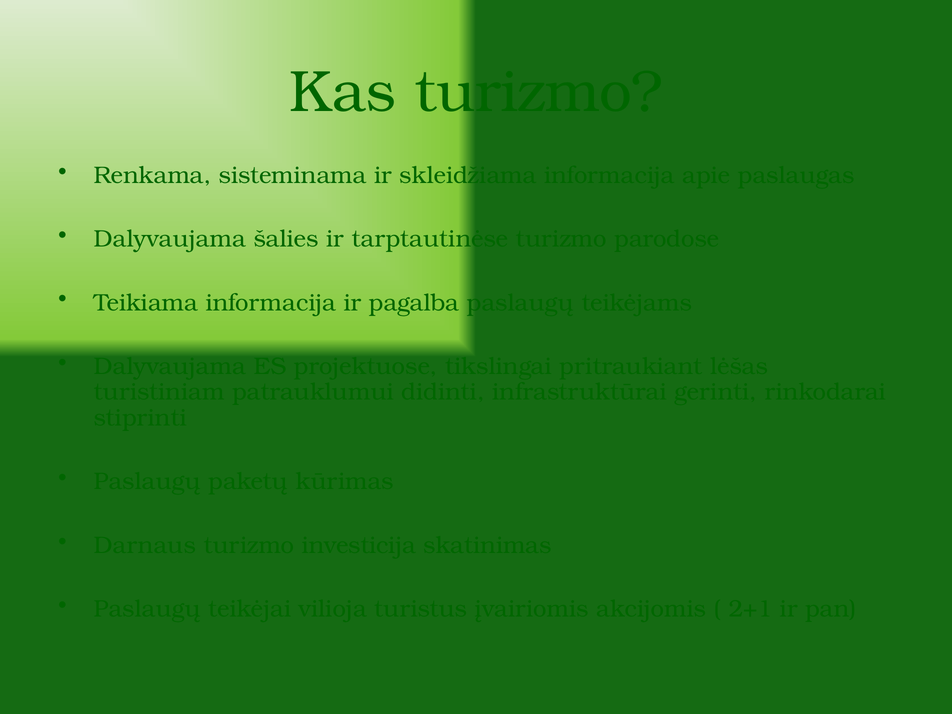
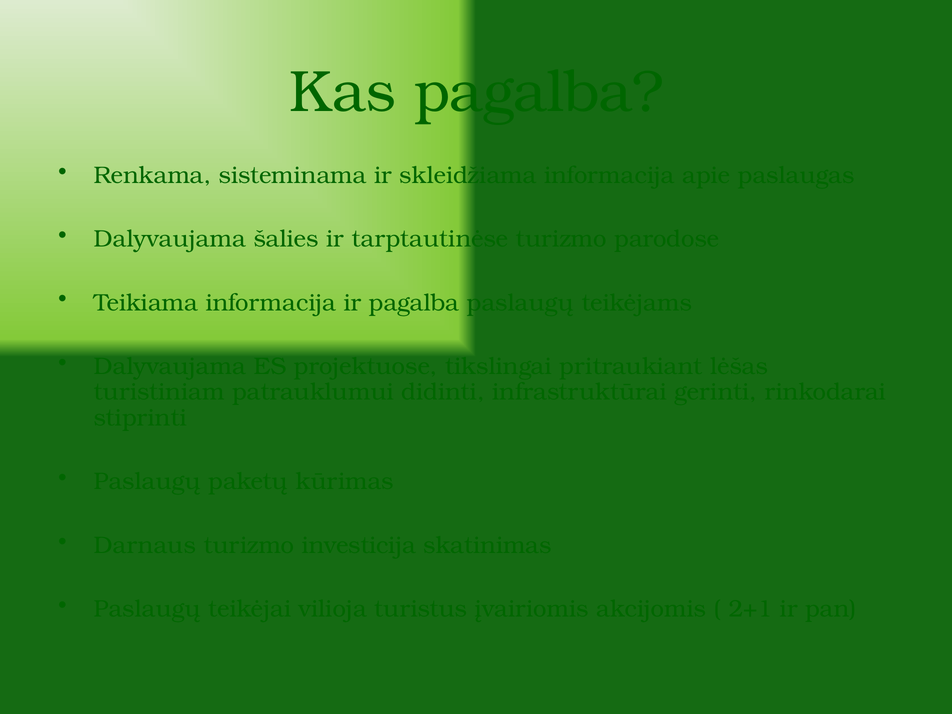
Kas turizmo: turizmo -> pagalba
